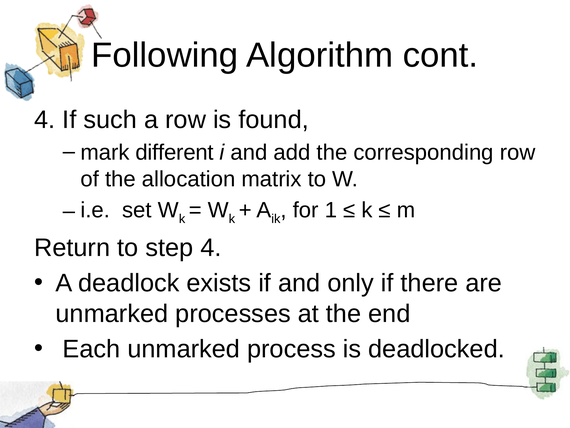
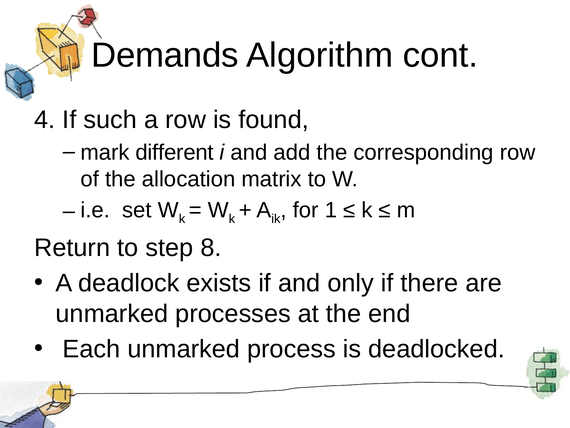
Following: Following -> Demands
step 4: 4 -> 8
